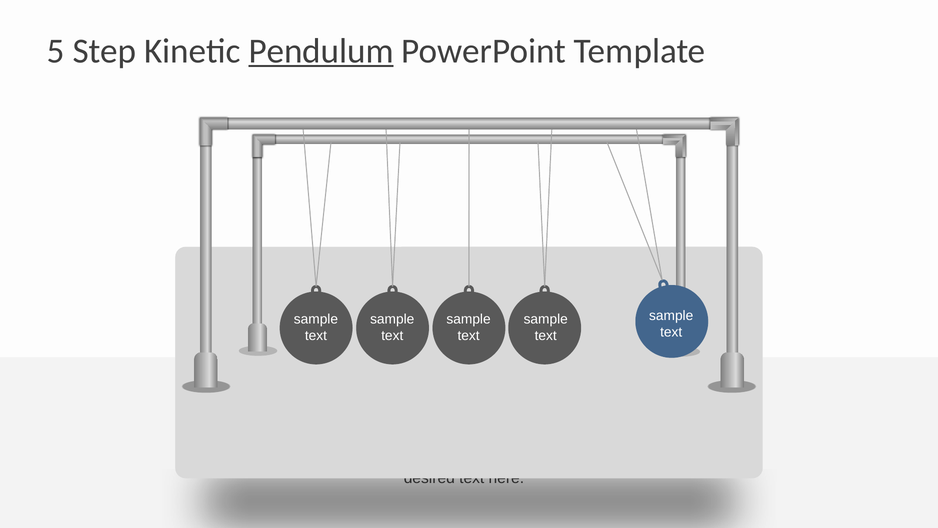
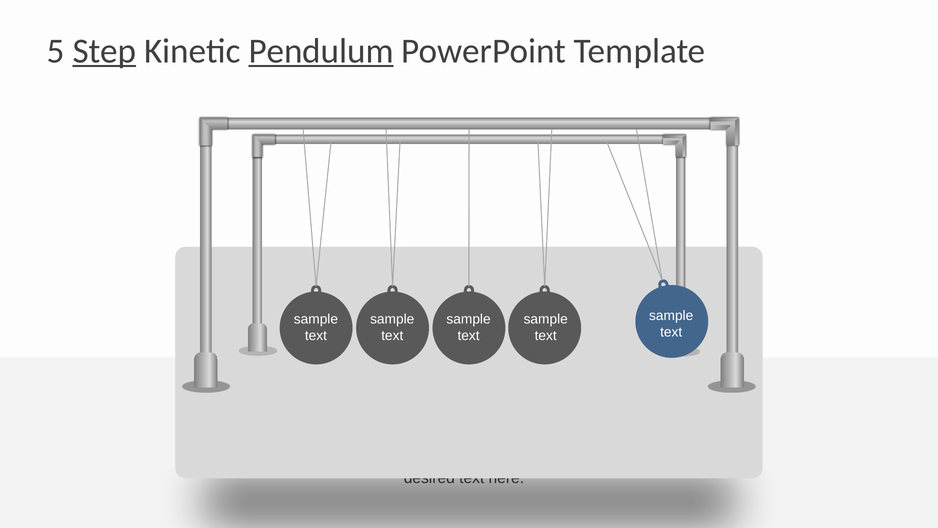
Step underline: none -> present
